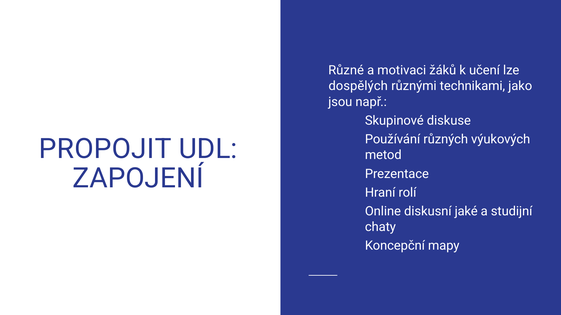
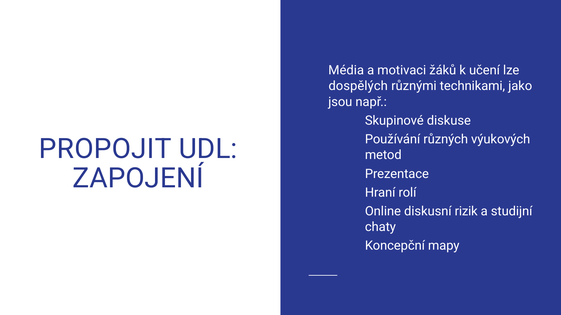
Různé: Různé -> Média
jaké: jaké -> rizik
